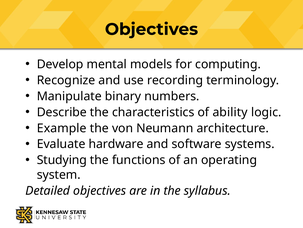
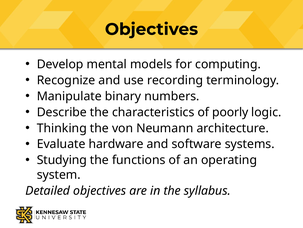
ability: ability -> poorly
Example: Example -> Thinking
